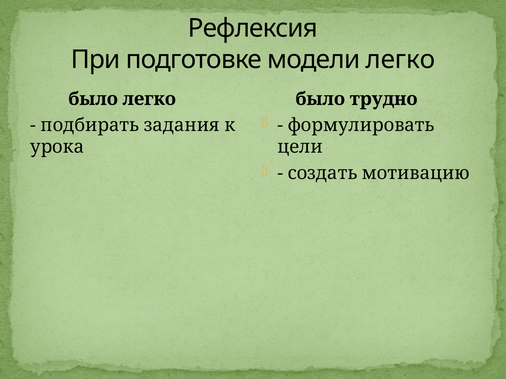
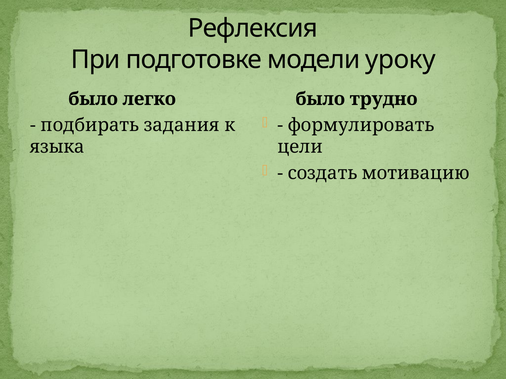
модели легко: легко -> уроку
урока: урока -> языка
